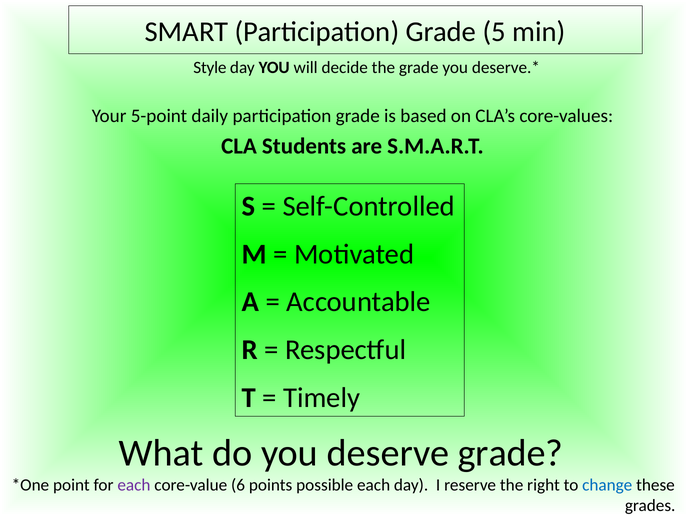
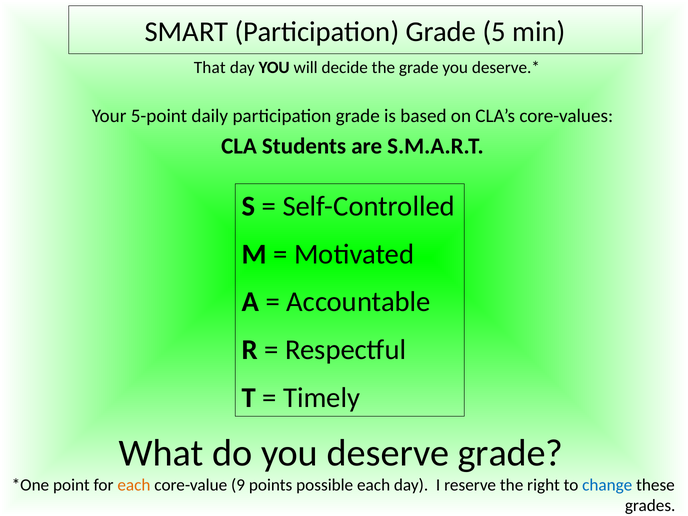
Style: Style -> That
each at (134, 485) colour: purple -> orange
6: 6 -> 9
